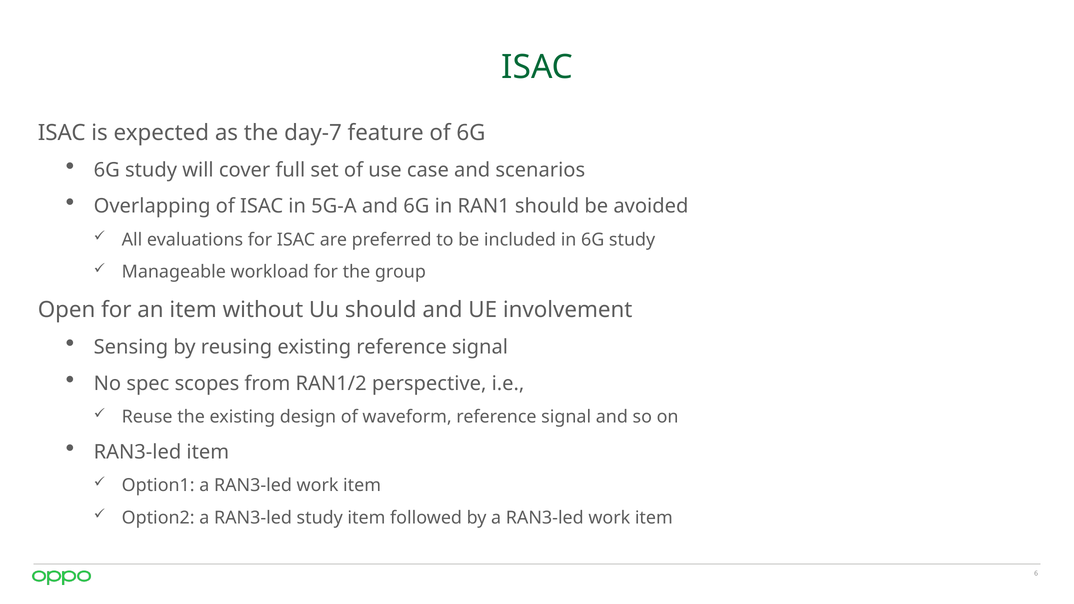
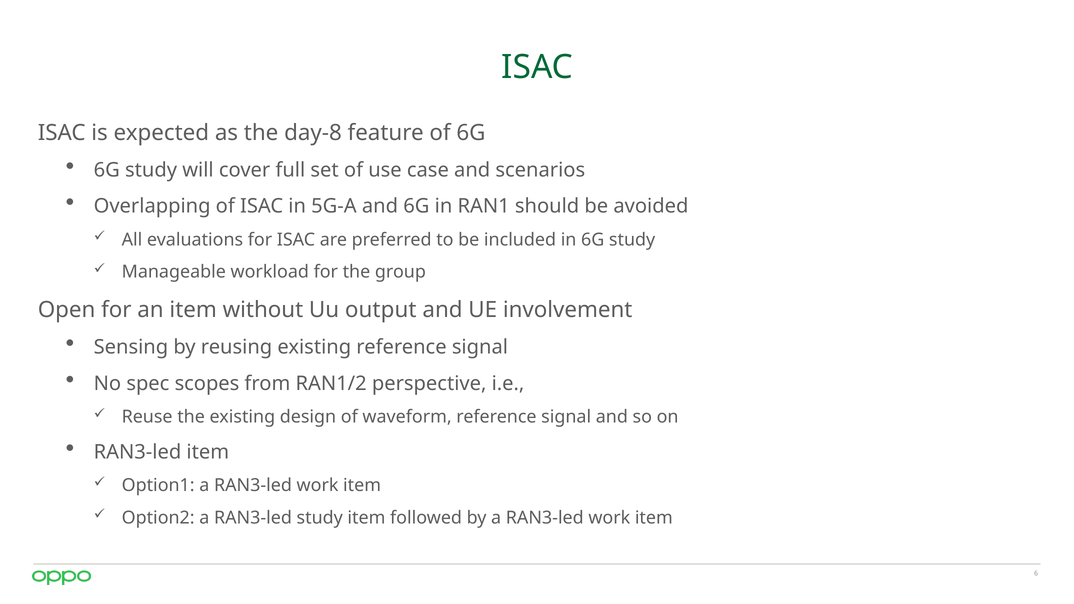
day-7: day-7 -> day-8
Uu should: should -> output
